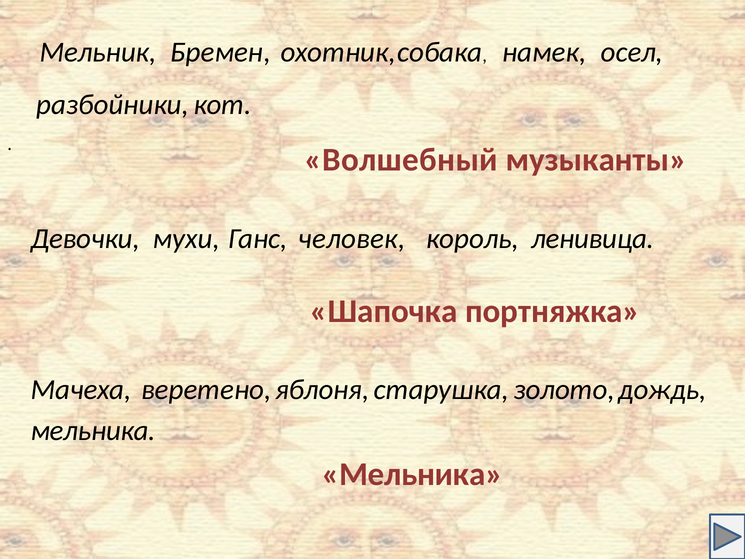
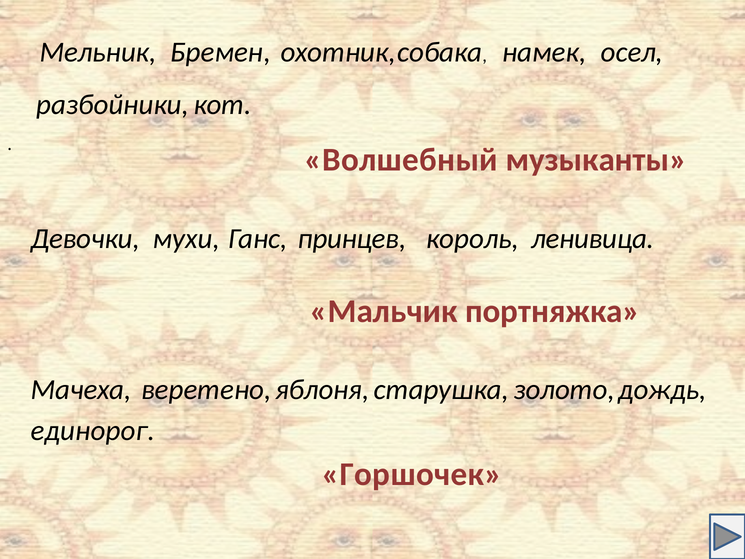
человек: человек -> принцев
Шапочка: Шапочка -> Мальчик
мельника at (93, 430): мельника -> единорог
Мельника at (412, 474): Мельника -> Горшочек
